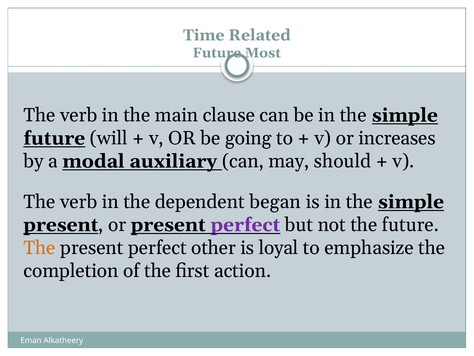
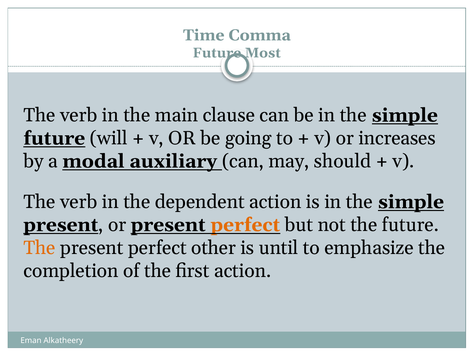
Related: Related -> Comma
dependent began: began -> action
perfect at (245, 225) colour: purple -> orange
loyal: loyal -> until
